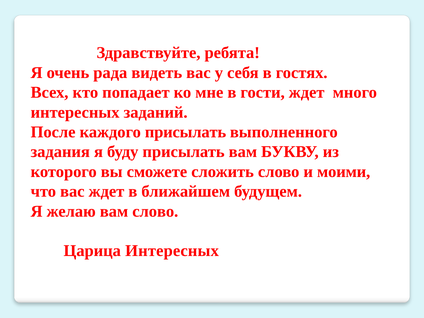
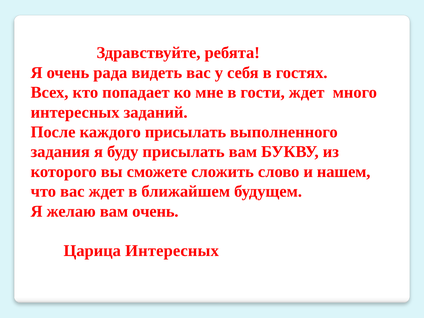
моими: моими -> нашем
вам слово: слово -> очень
